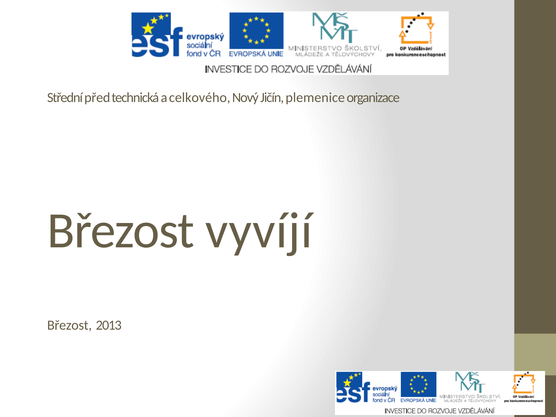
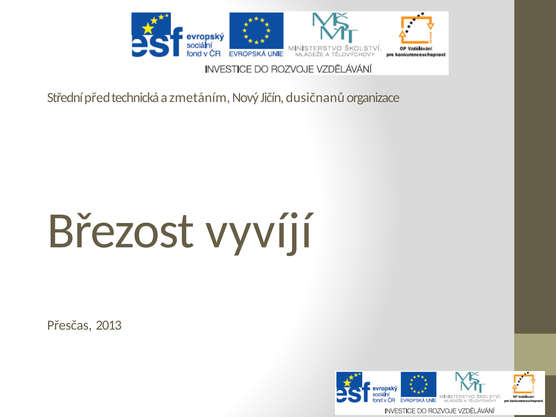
celkového: celkového -> zmetáním
plemenice: plemenice -> dusičnanů
Březost at (69, 325): Březost -> Přesčas
